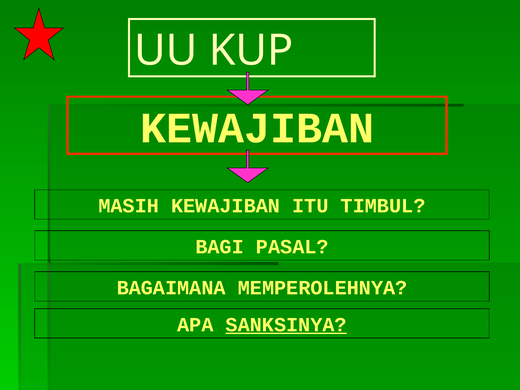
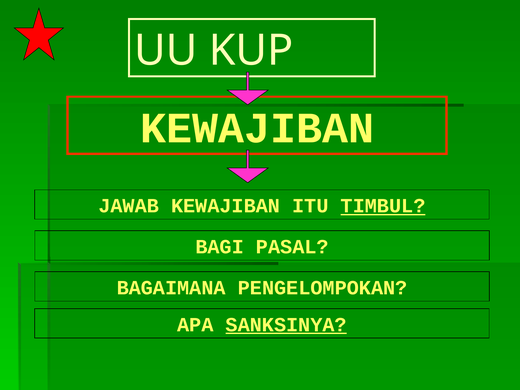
MASIH: MASIH -> JAWAB
TIMBUL underline: none -> present
MEMPEROLEHNYA: MEMPEROLEHNYA -> PENGELOMPOKAN
